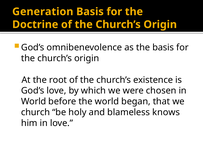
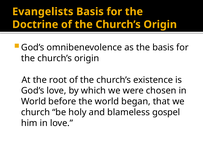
Generation: Generation -> Evangelists
knows: knows -> gospel
